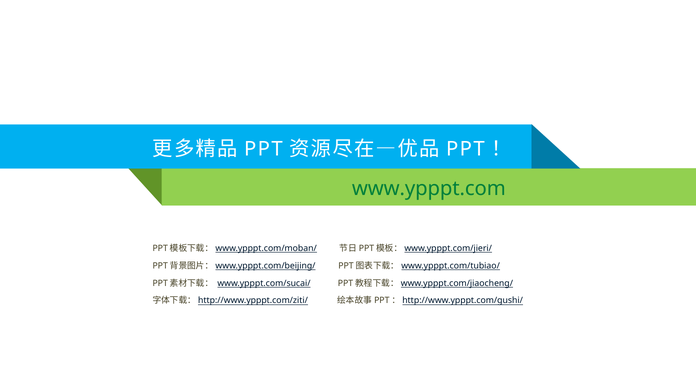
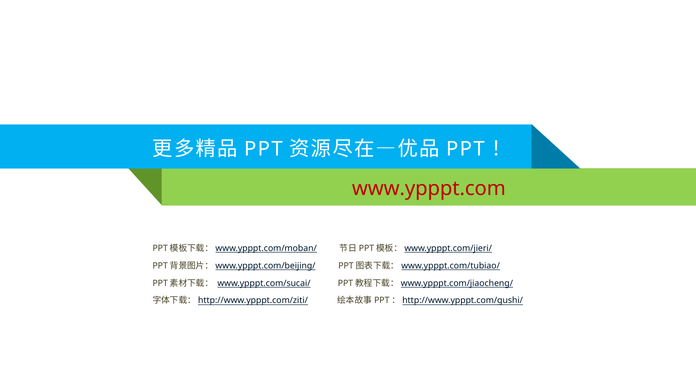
www.ypppt.com colour: green -> red
